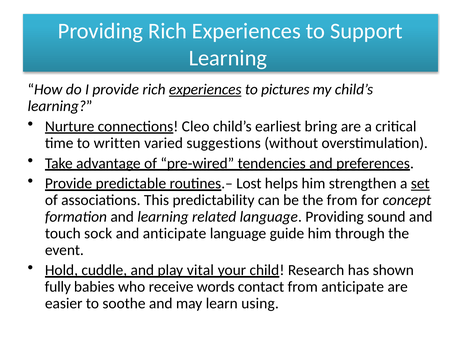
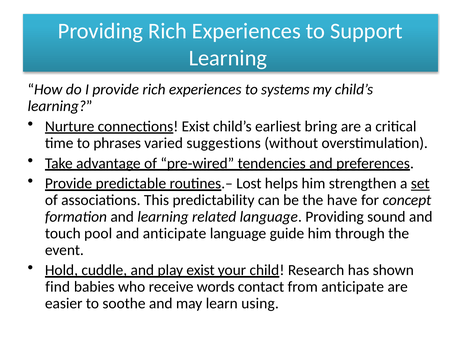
experiences at (205, 89) underline: present -> none
pictures: pictures -> systems
connections Cleo: Cleo -> Exist
written: written -> phrases
the from: from -> have
sock: sock -> pool
play vital: vital -> exist
fully: fully -> find
